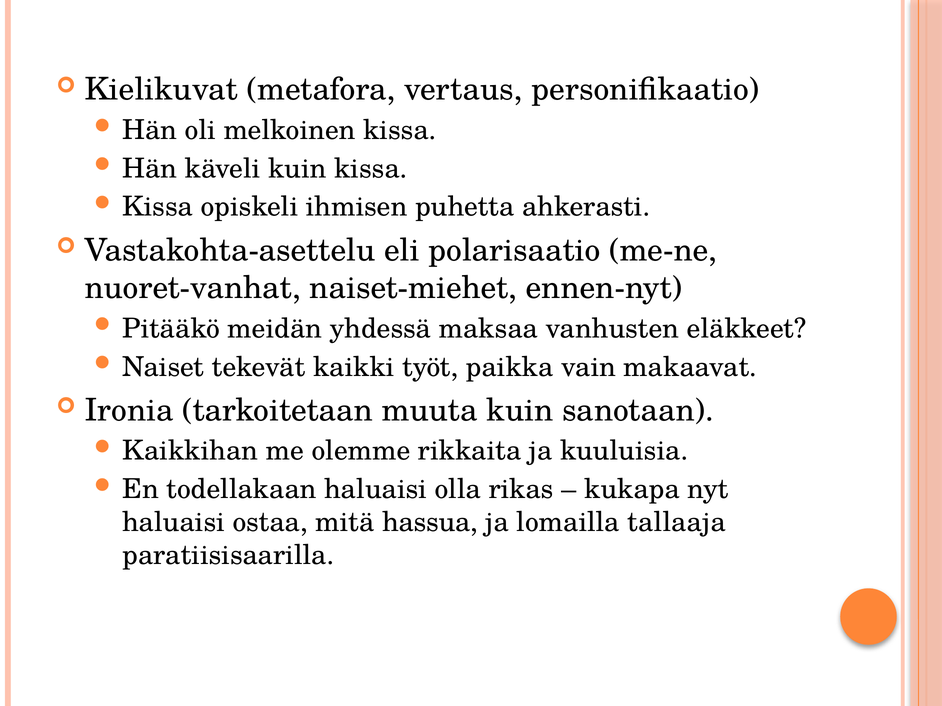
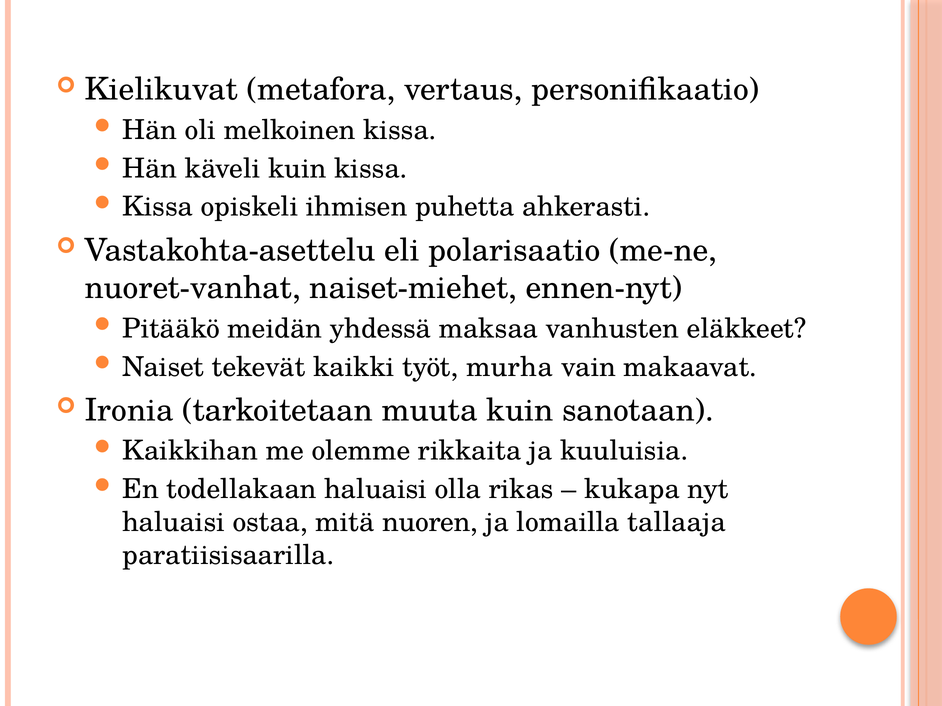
paikka: paikka -> murha
hassua: hassua -> nuoren
